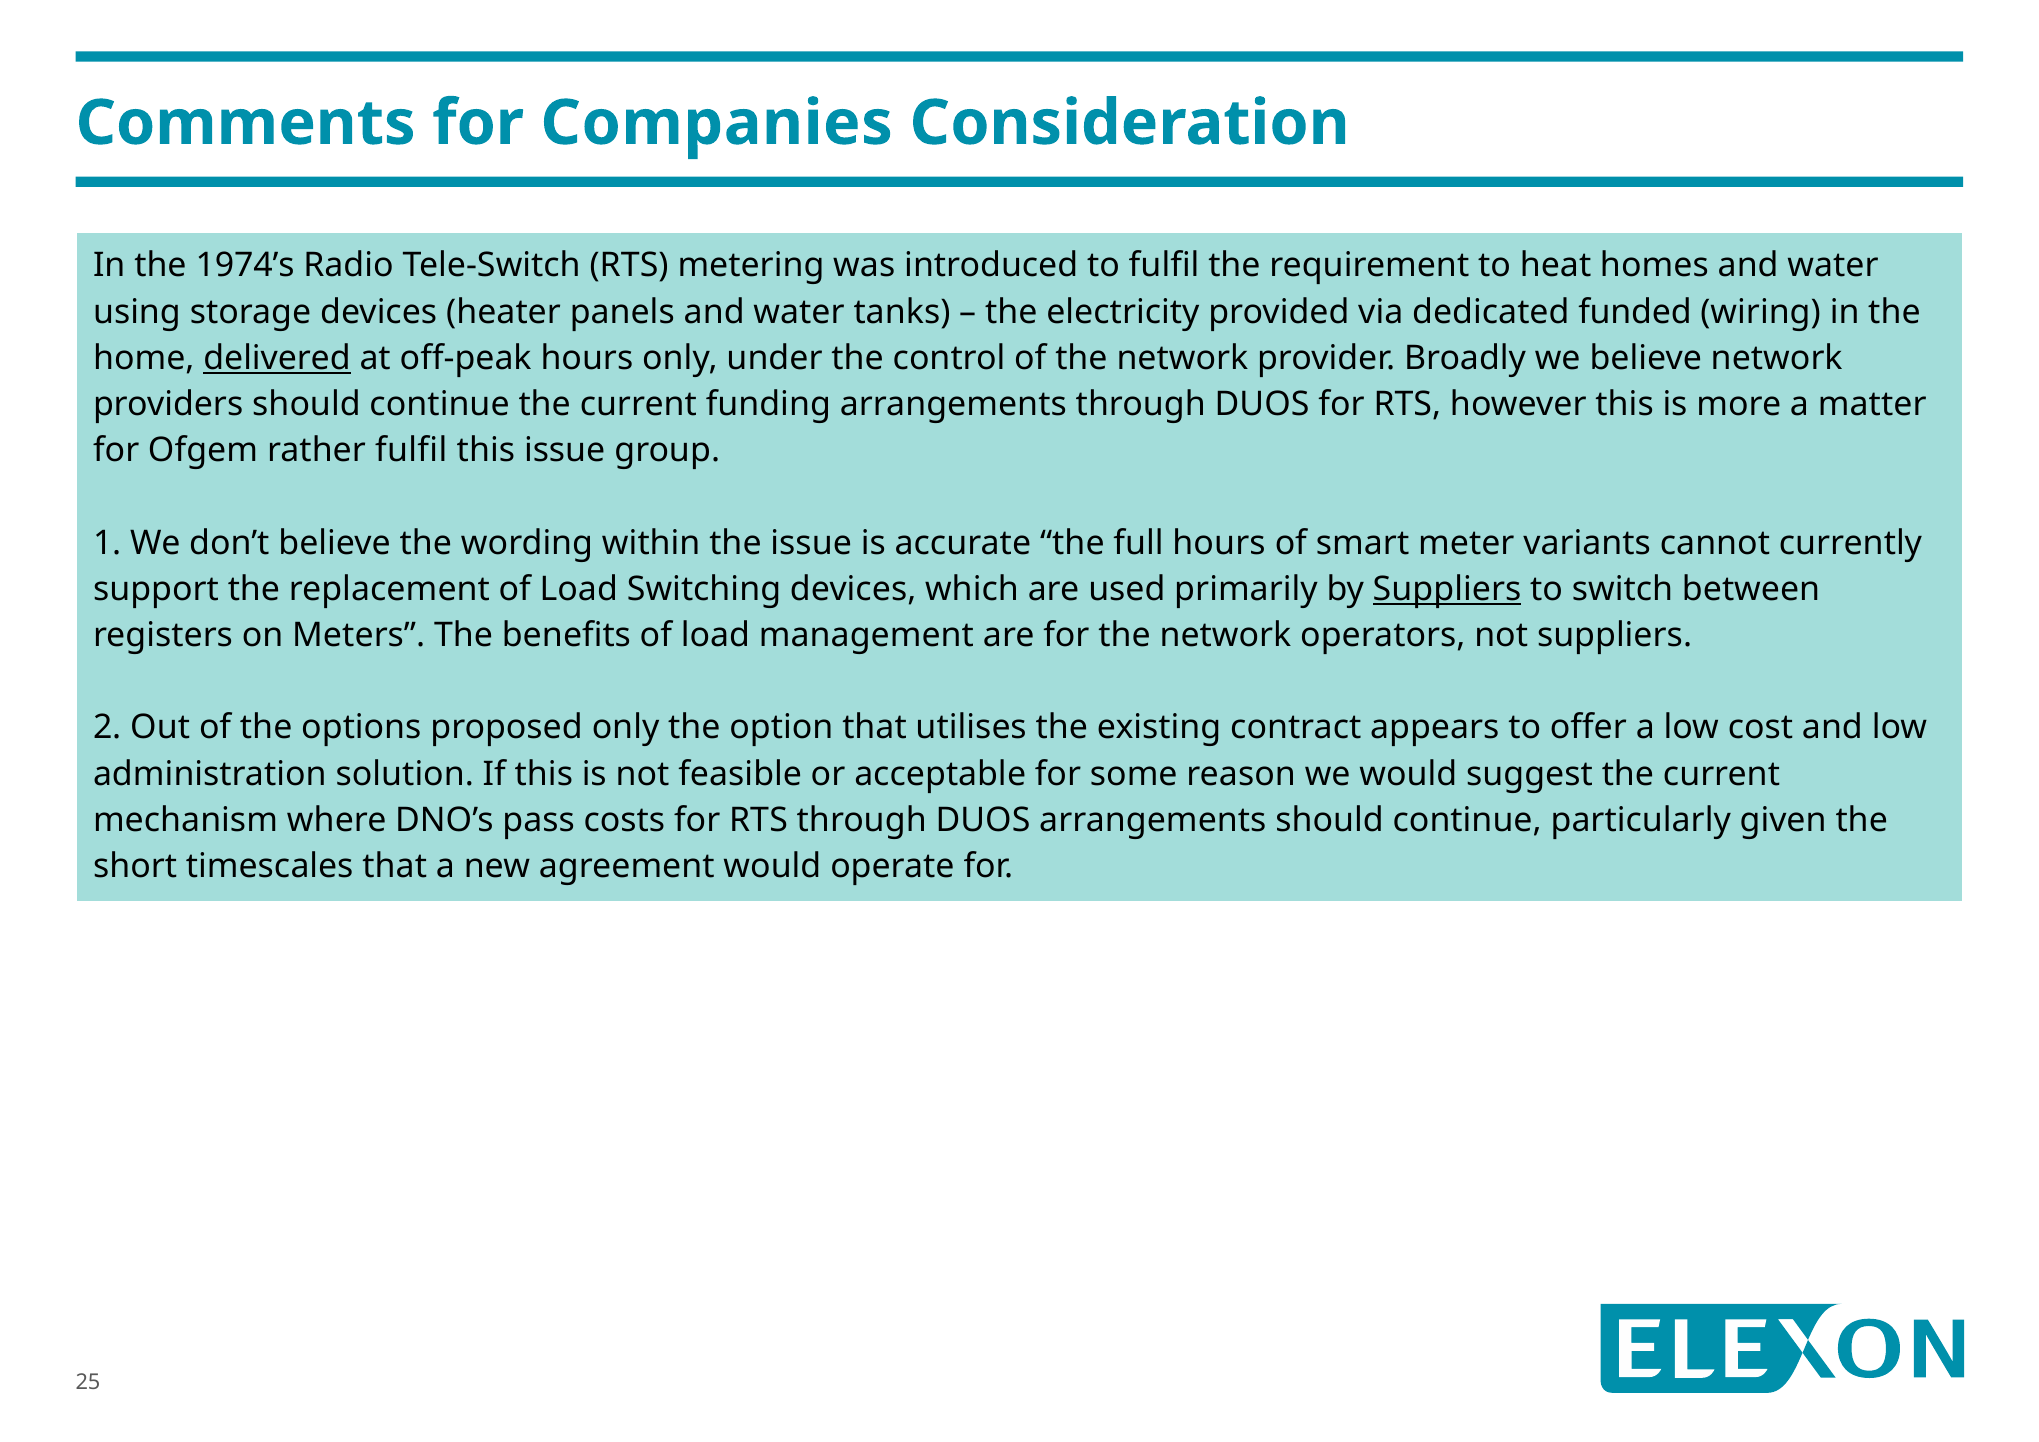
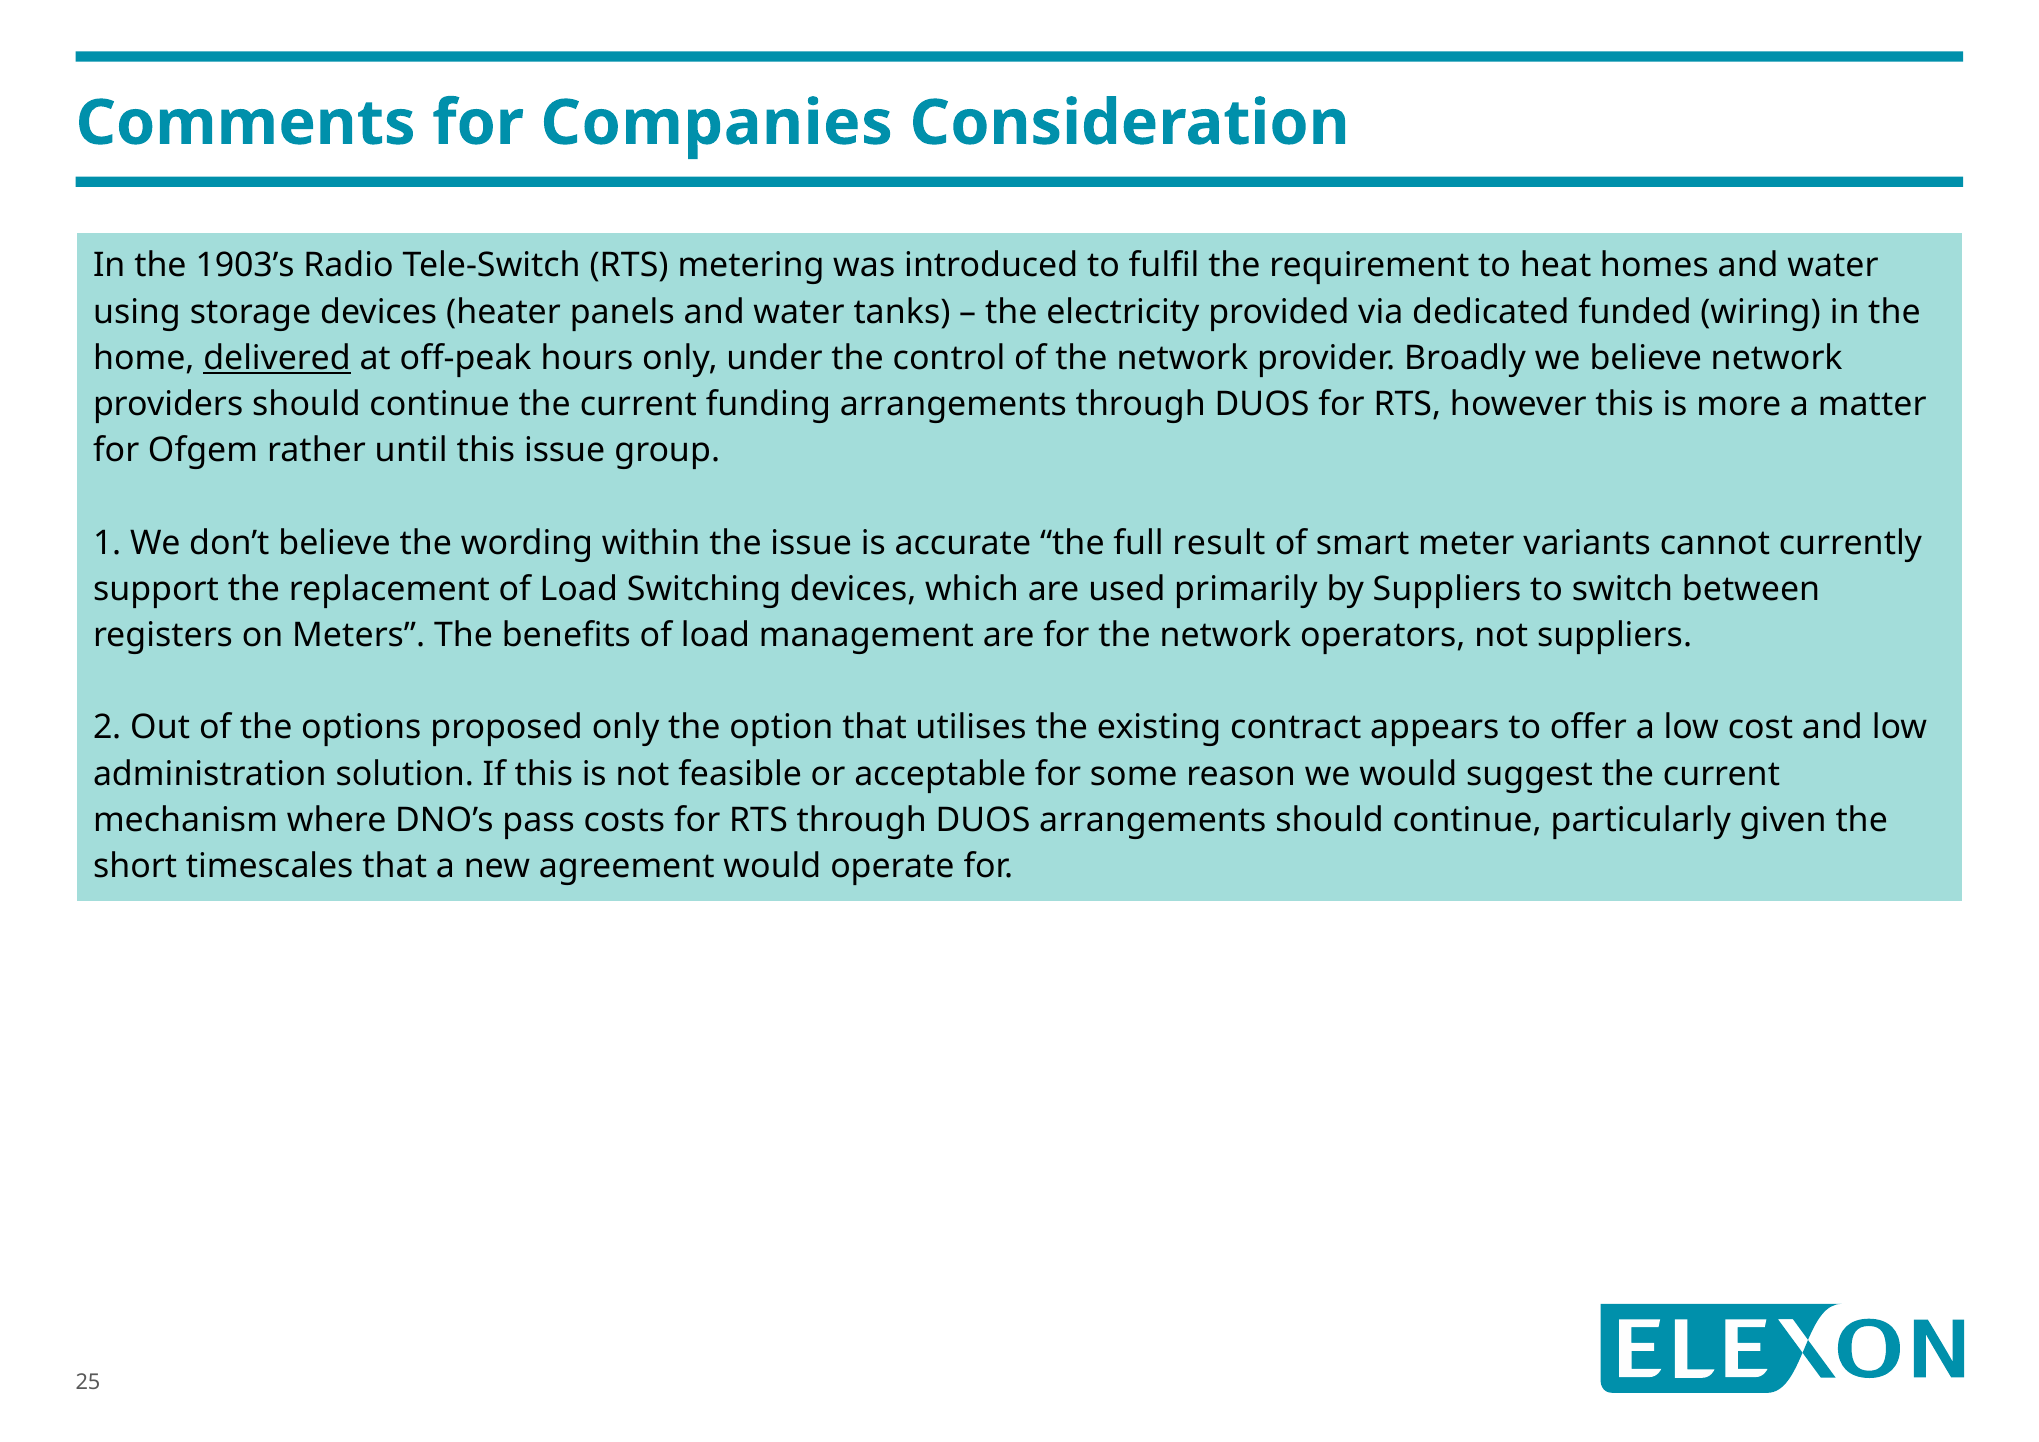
1974’s: 1974’s -> 1903’s
rather fulfil: fulfil -> until
full hours: hours -> result
Suppliers at (1447, 589) underline: present -> none
